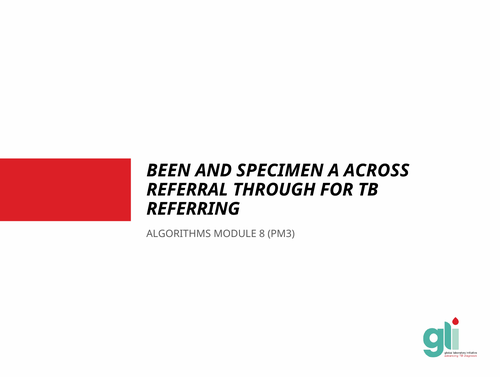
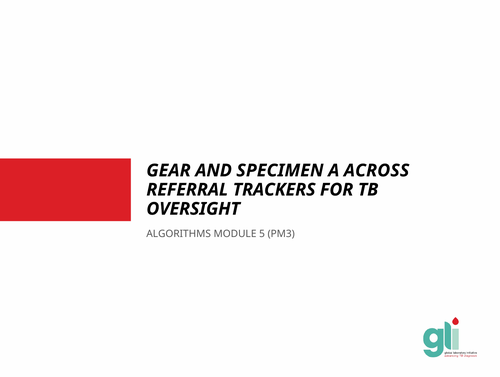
BEEN: BEEN -> GEAR
THROUGH: THROUGH -> TRACKERS
REFERRING: REFERRING -> OVERSIGHT
8: 8 -> 5
